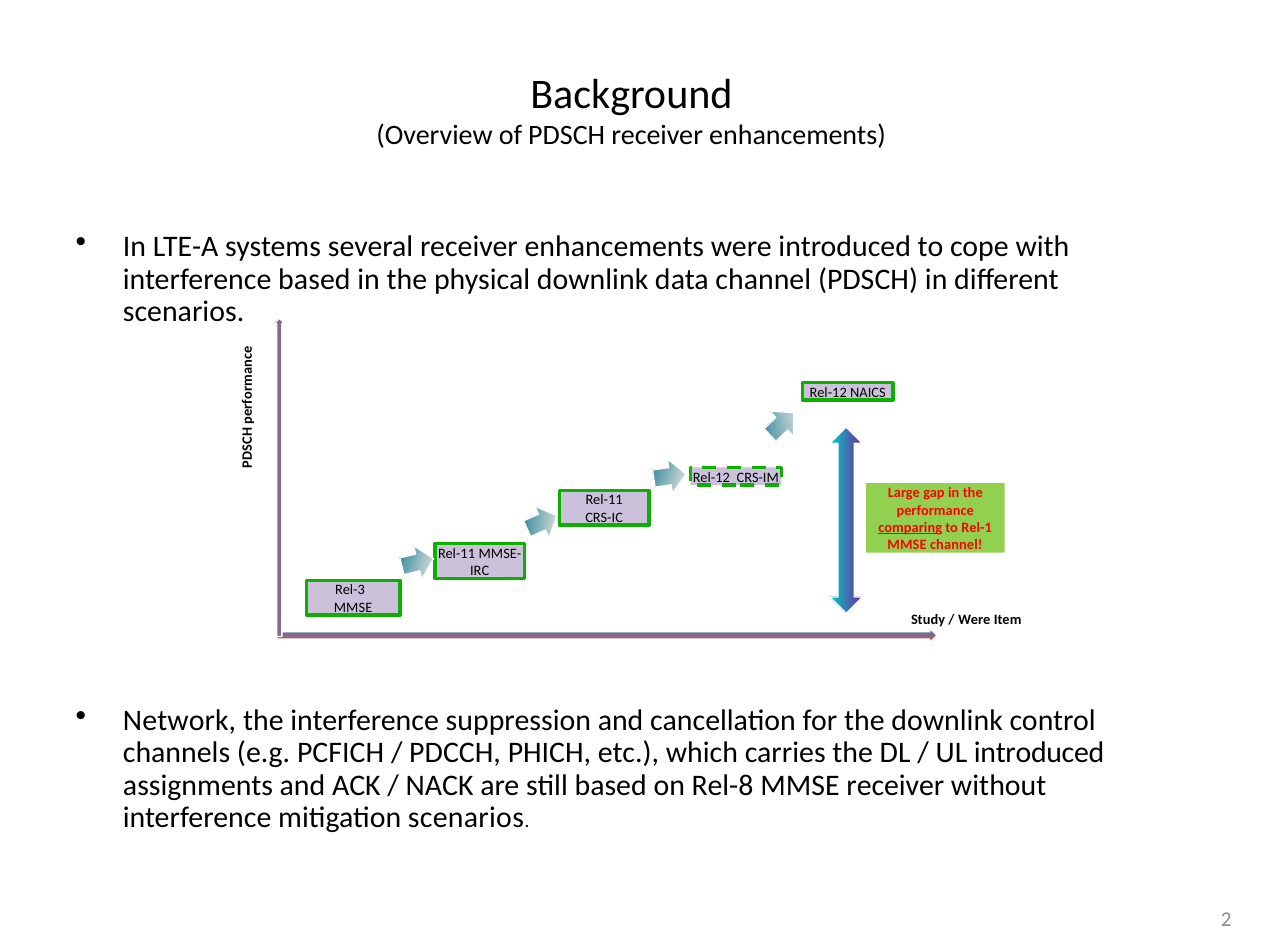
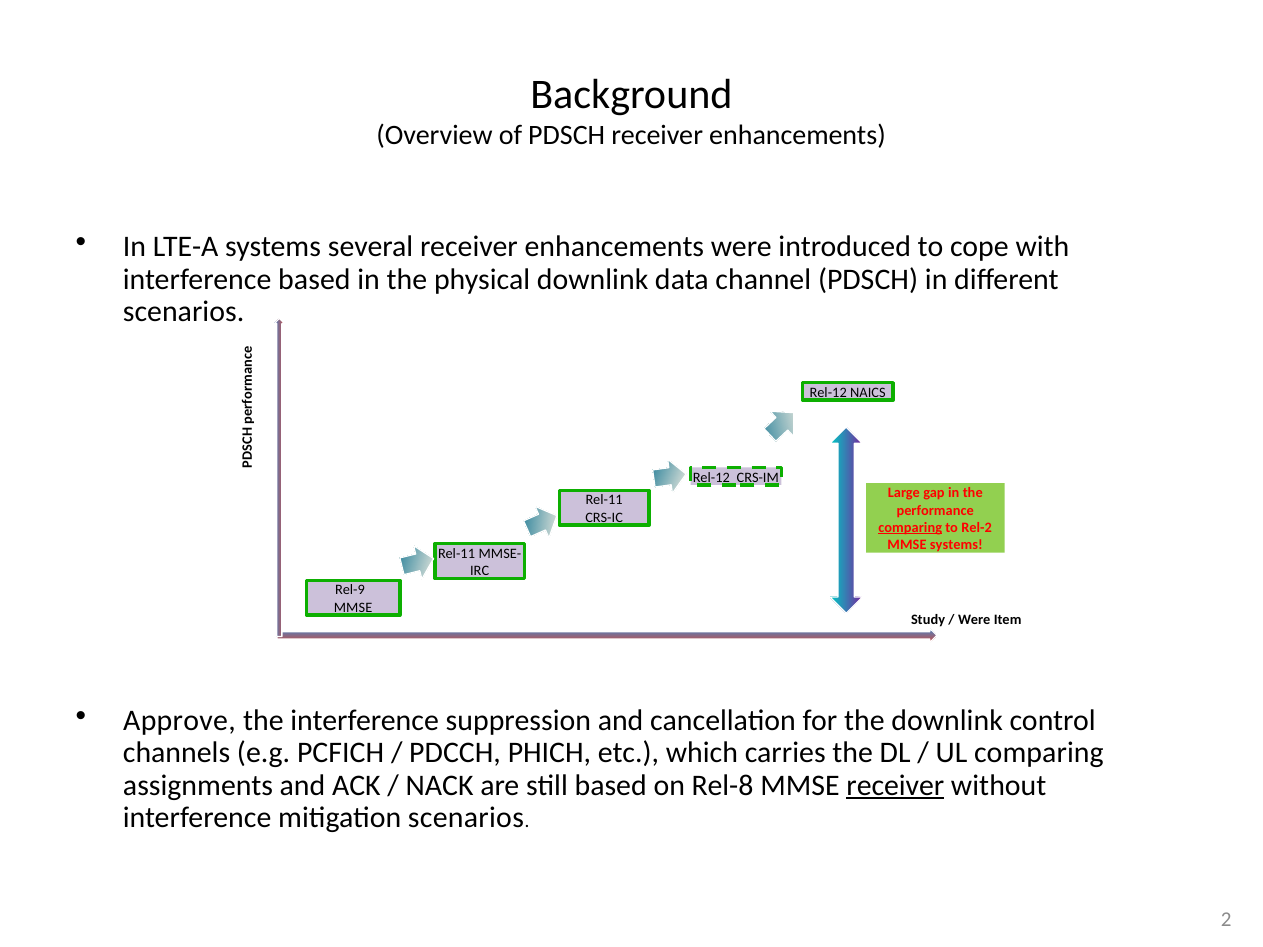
Rel-1: Rel-1 -> Rel-2
MMSE channel: channel -> systems
Rel-3: Rel-3 -> Rel-9
Network: Network -> Approve
UL introduced: introduced -> comparing
receiver at (895, 785) underline: none -> present
